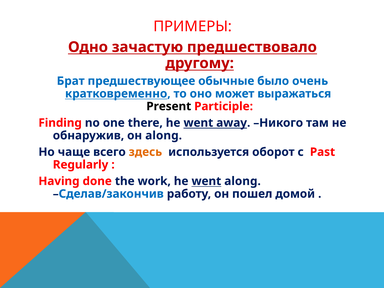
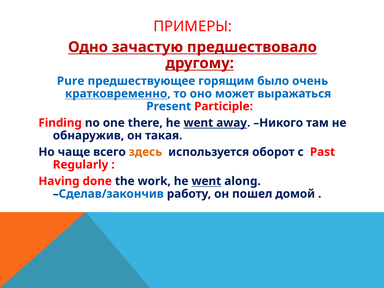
Брат: Брат -> Pure
обычные: обычные -> горящим
Present colour: black -> blue
он along: along -> такая
